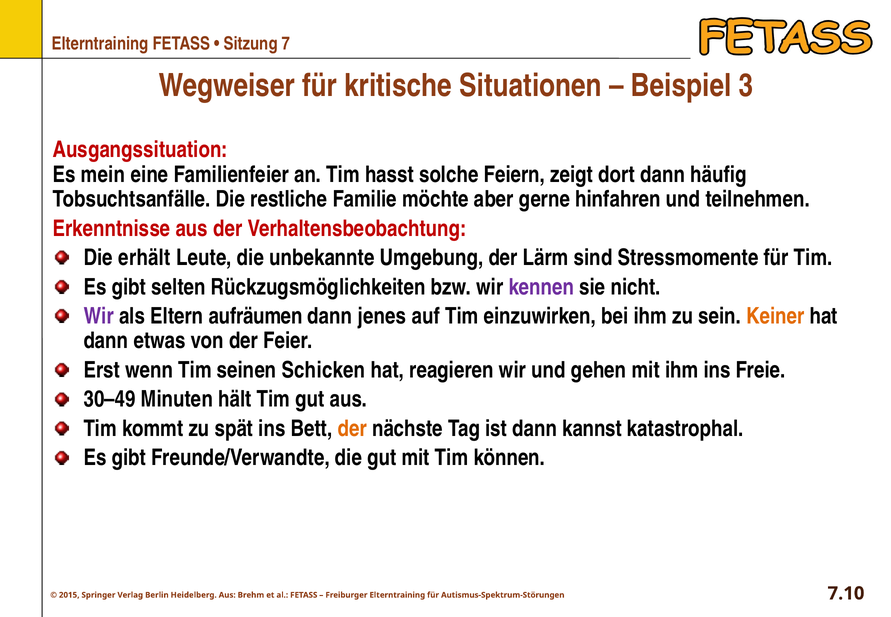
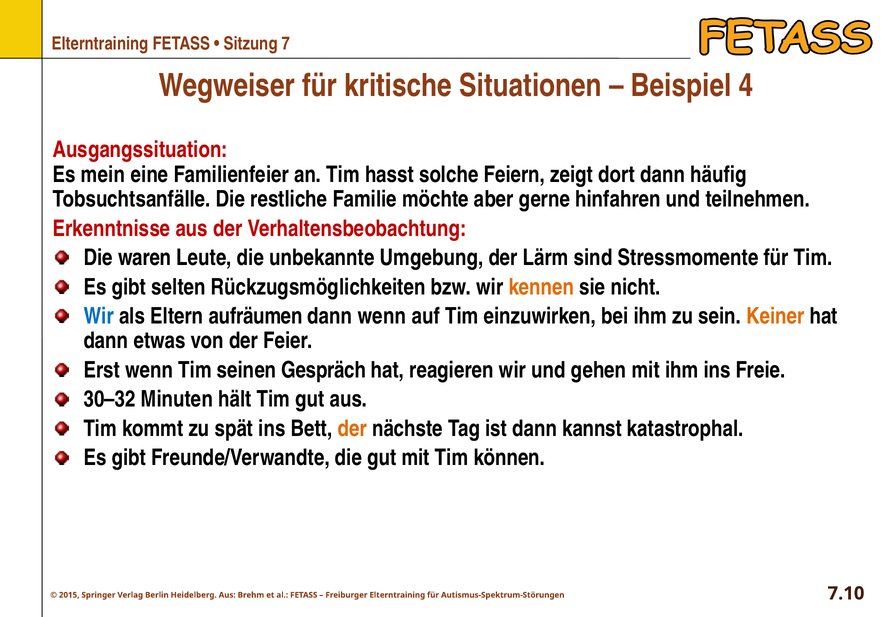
3: 3 -> 4
erhält: erhält -> waren
kennen colour: purple -> orange
Wir at (99, 316) colour: purple -> blue
dann jenes: jenes -> wenn
Schicken: Schicken -> Gespräch
30–49: 30–49 -> 30–32
